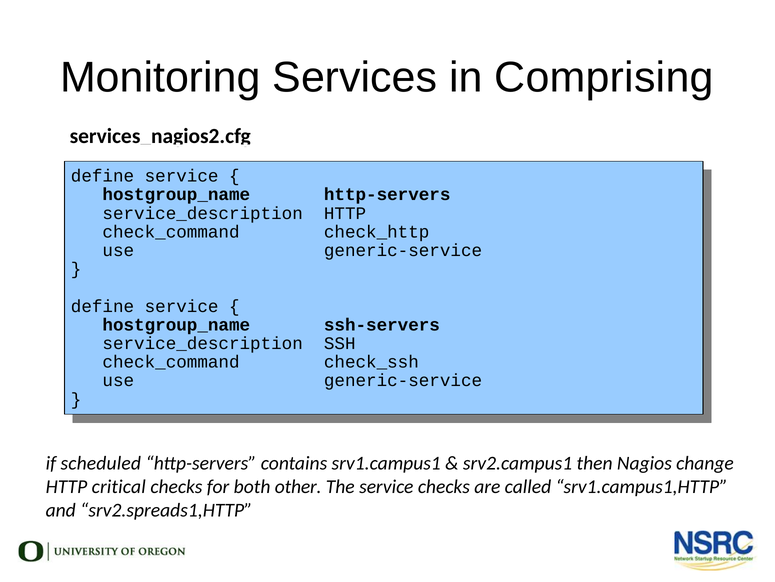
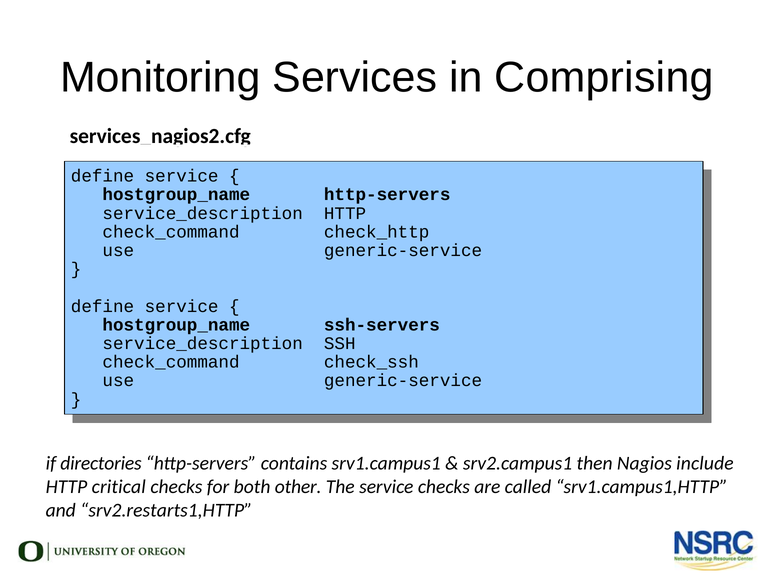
scheduled: scheduled -> directories
change: change -> include
srv2.spreads1,HTTP: srv2.spreads1,HTTP -> srv2.restarts1,HTTP
